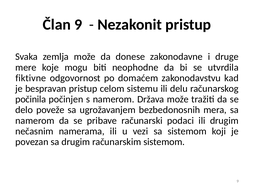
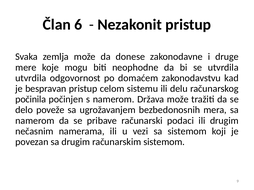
Član 9: 9 -> 6
fiktivne at (31, 78): fiktivne -> utvrdila
